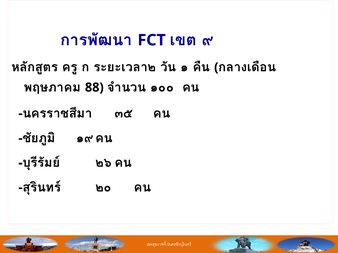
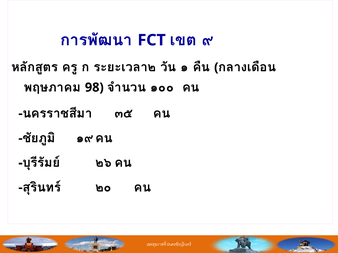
88: 88 -> 98
